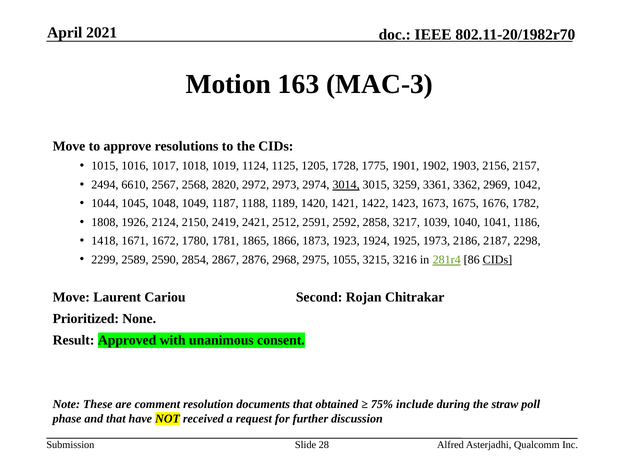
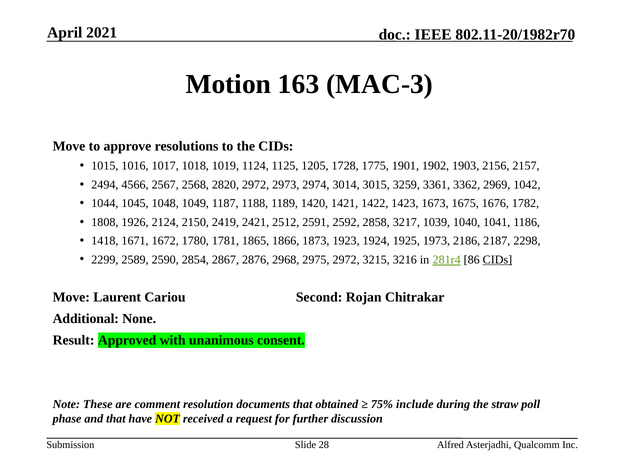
6610: 6610 -> 4566
3014 underline: present -> none
2975 1055: 1055 -> 2972
Prioritized: Prioritized -> Additional
